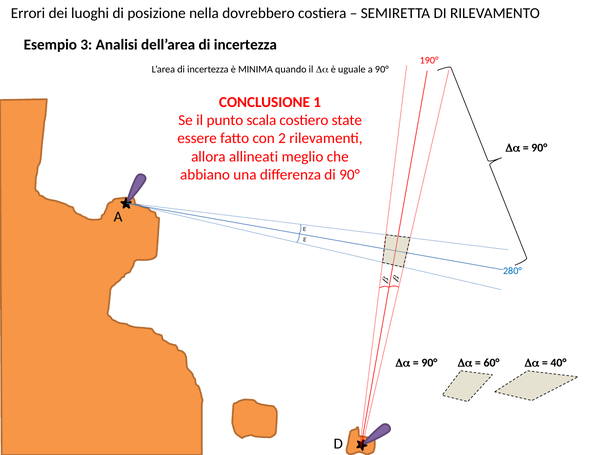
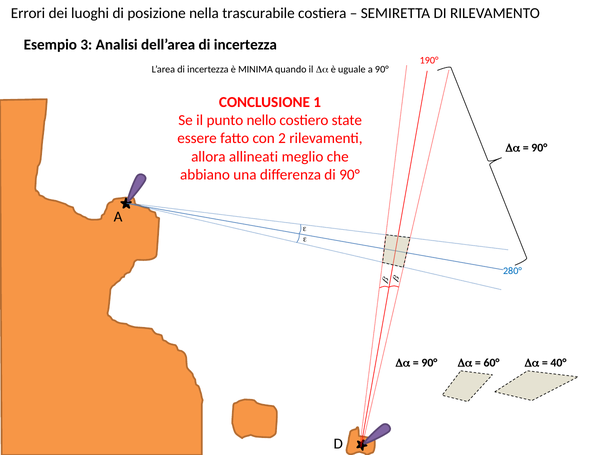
dovrebbero: dovrebbero -> trascurabile
scala: scala -> nello
